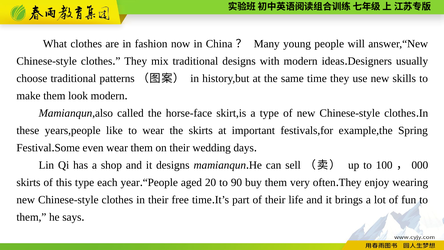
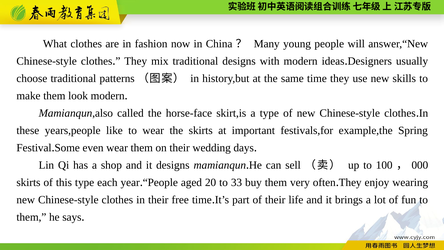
90: 90 -> 33
